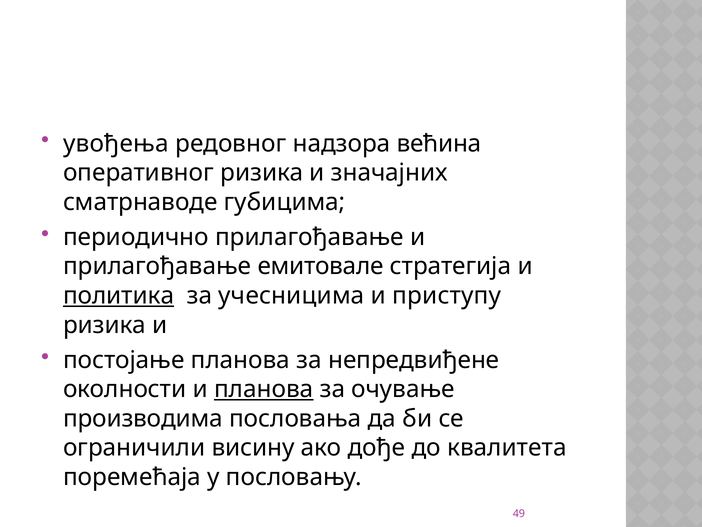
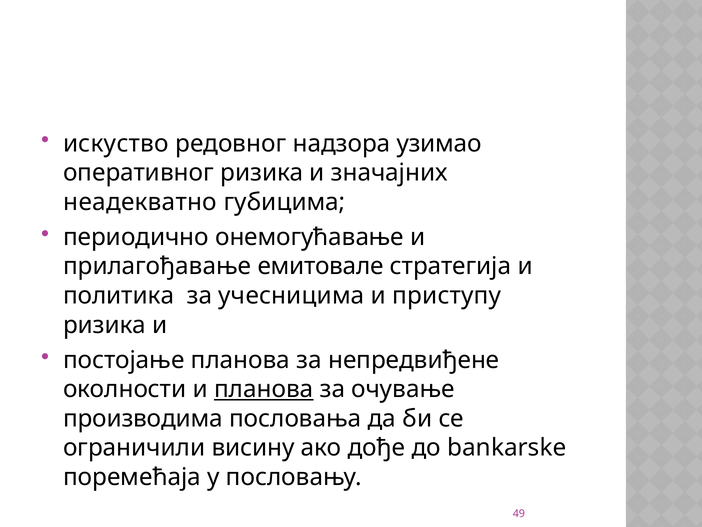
увођења: увођења -> искуство
већина: већина -> узимао
сматрнаводе: сматрнаводе -> неадекватно
периодично прилагођавање: прилагођавање -> онемогућавање
политика underline: present -> none
квалитета: квалитета -> bankarske
